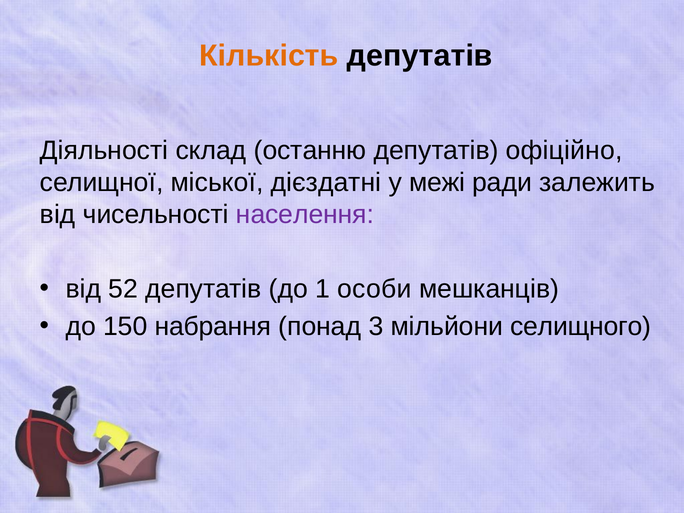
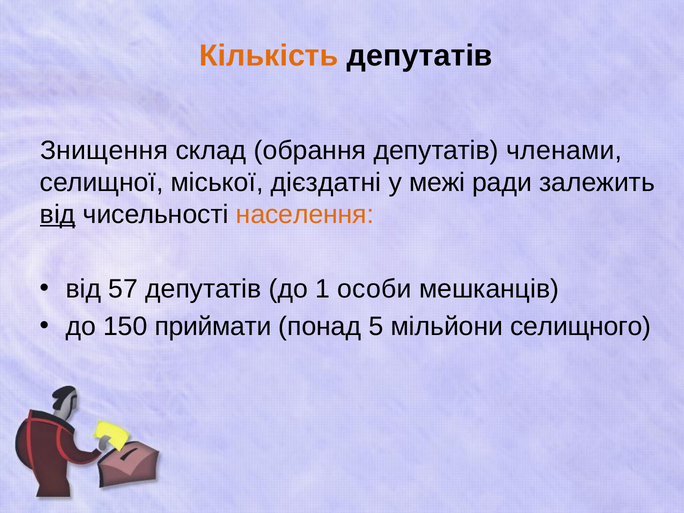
Діяльності: Діяльності -> Знищення
останню: останню -> обрання
офіційно: офіційно -> членами
від at (58, 214) underline: none -> present
населення colour: purple -> orange
52: 52 -> 57
набрання: набрання -> приймати
3: 3 -> 5
